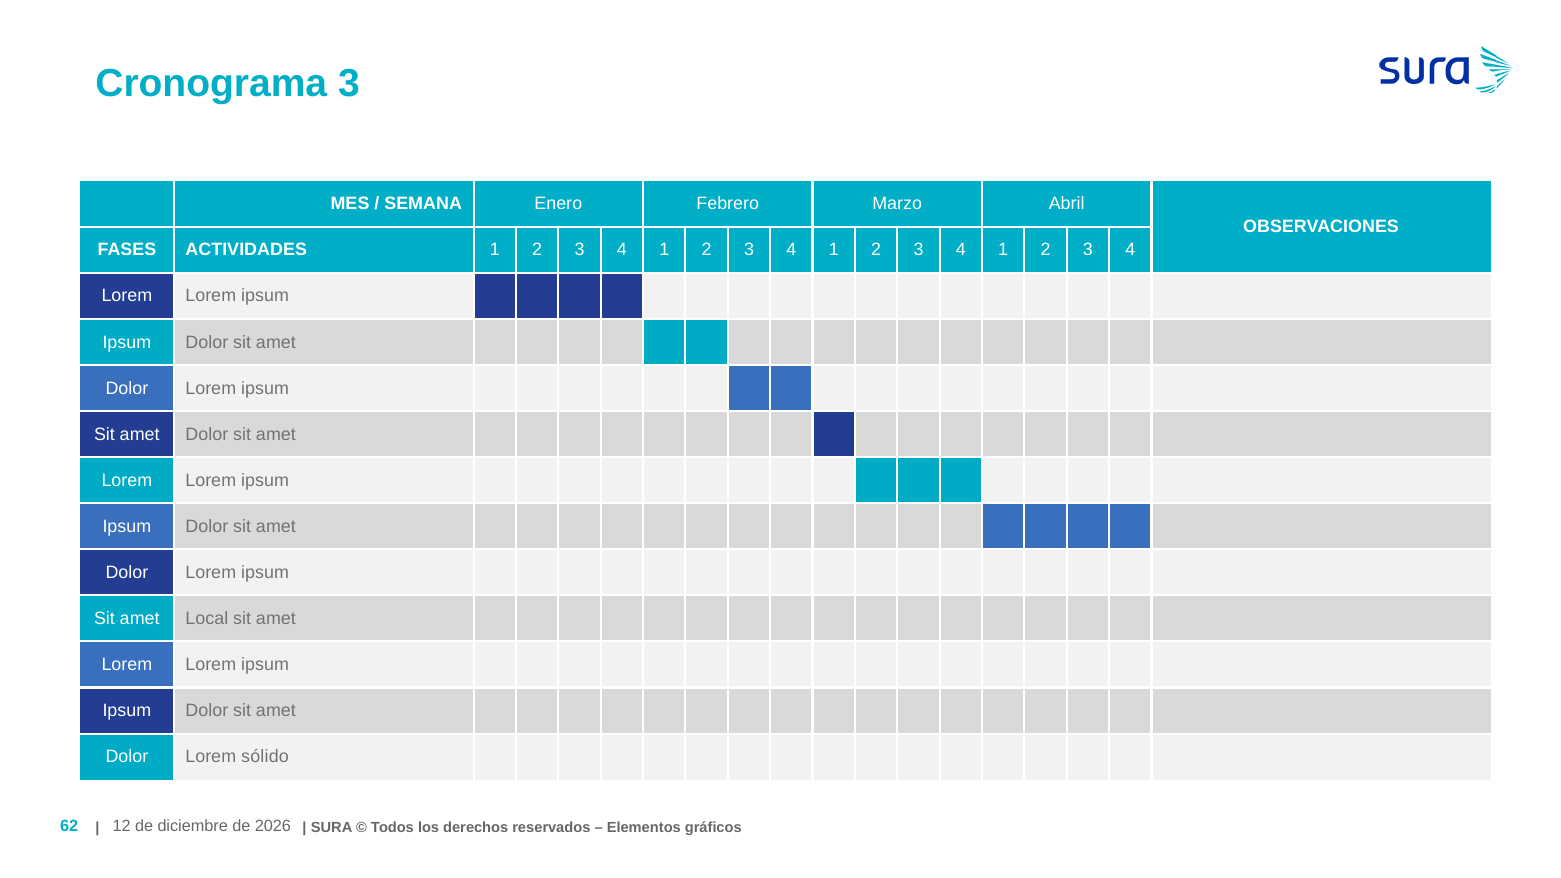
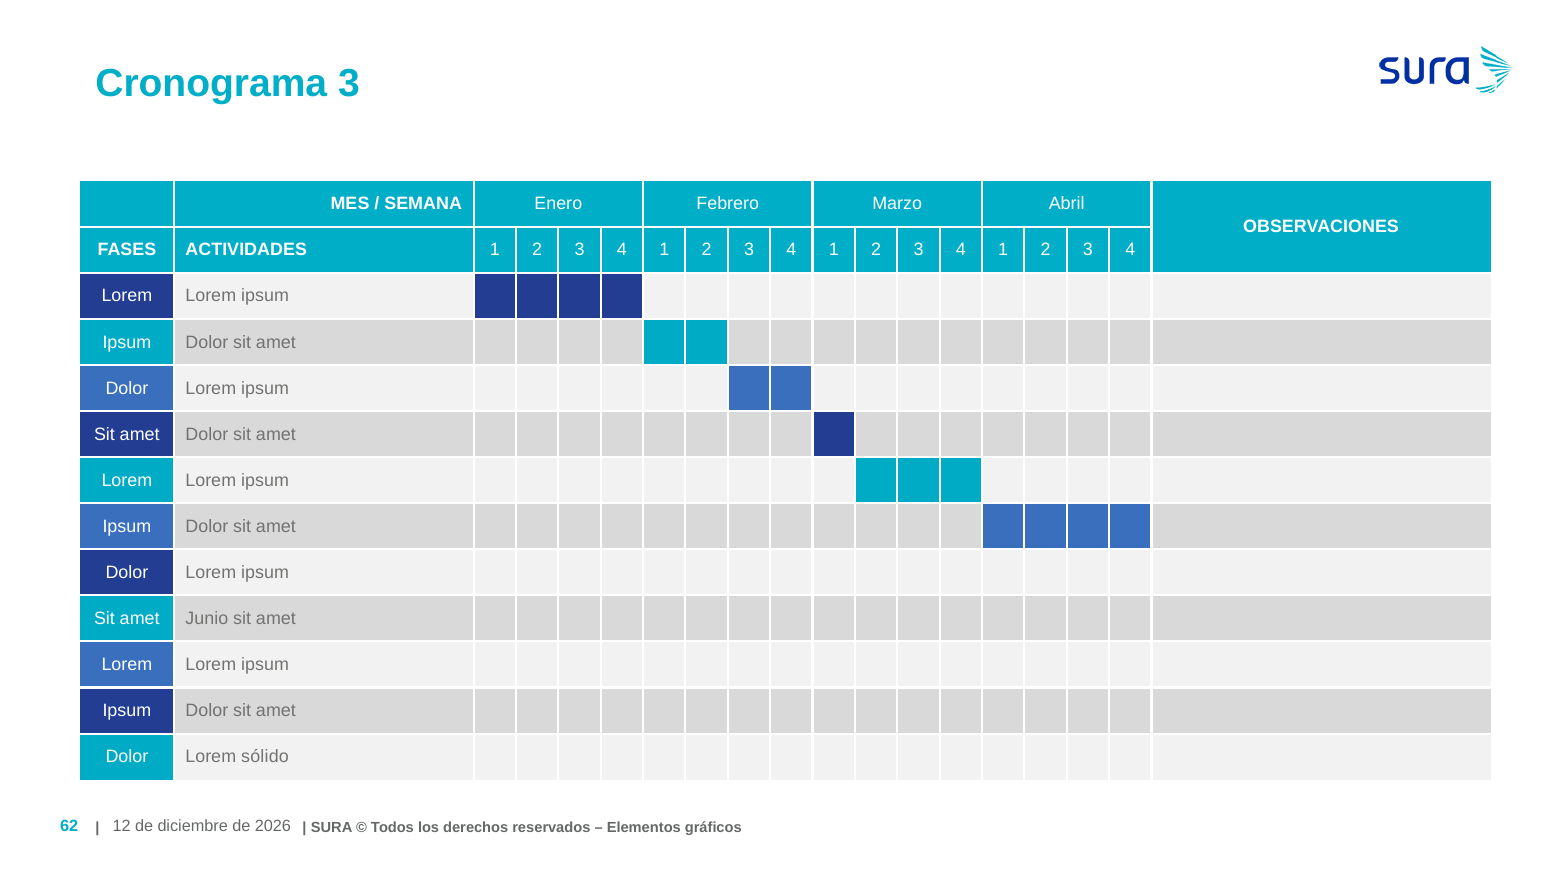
Local: Local -> Junio
